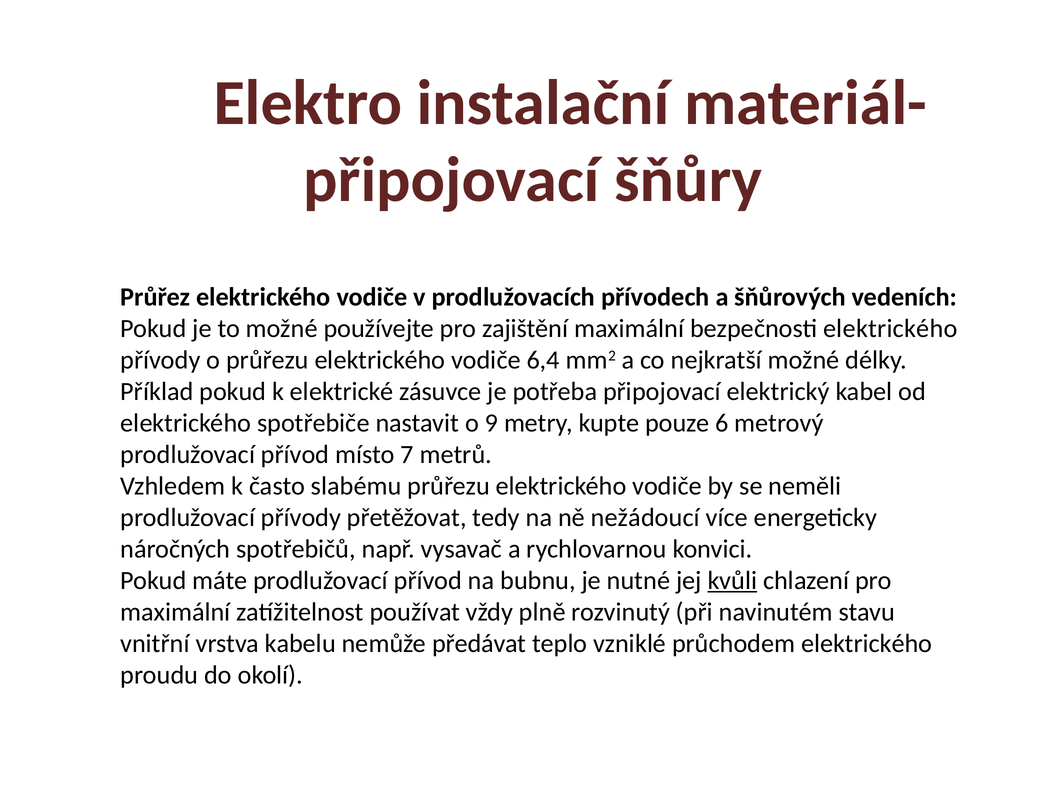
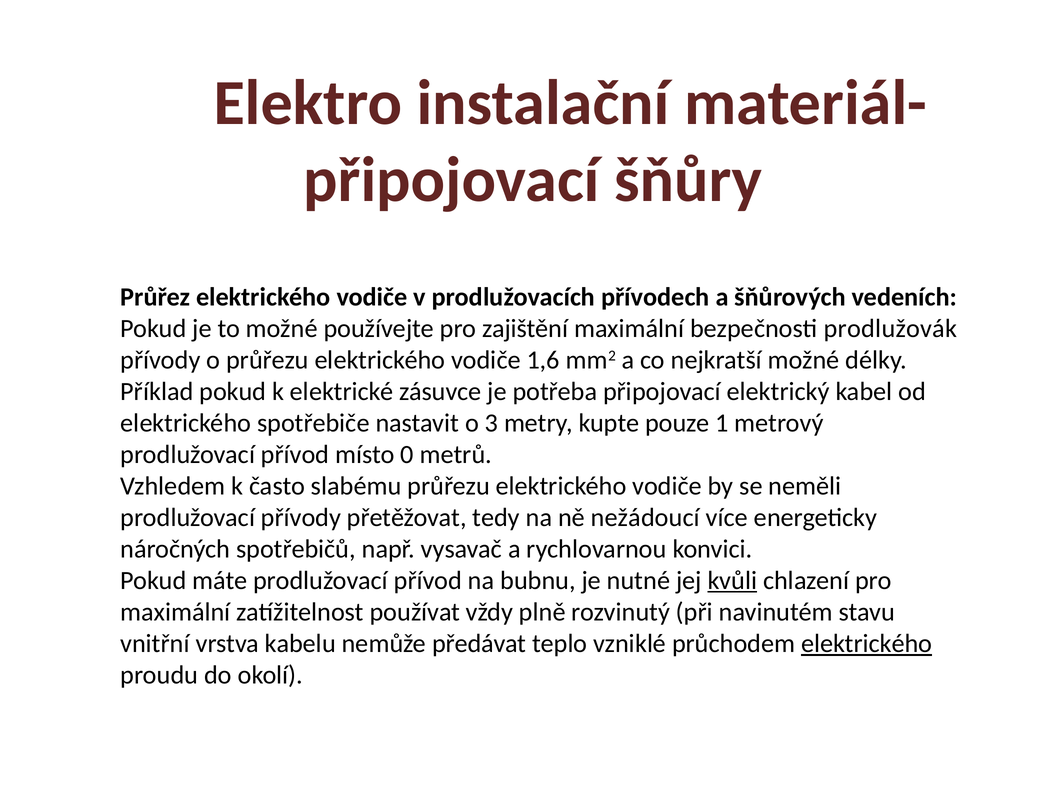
bezpečnosti elektrického: elektrického -> prodlužovák
6,4: 6,4 -> 1,6
9: 9 -> 3
6: 6 -> 1
7: 7 -> 0
elektrického at (867, 644) underline: none -> present
